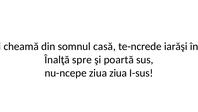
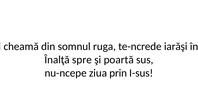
casă: casă -> ruga
ziua ziua: ziua -> prin
